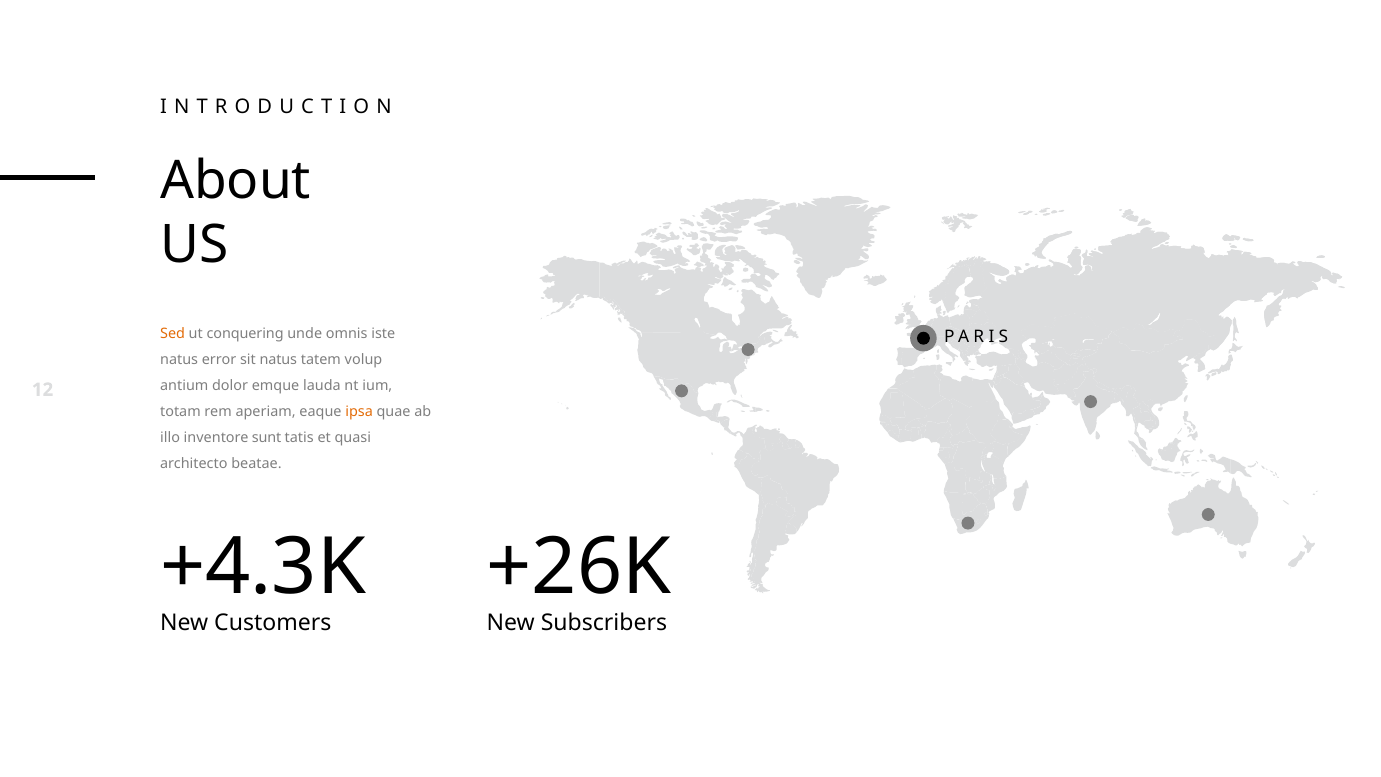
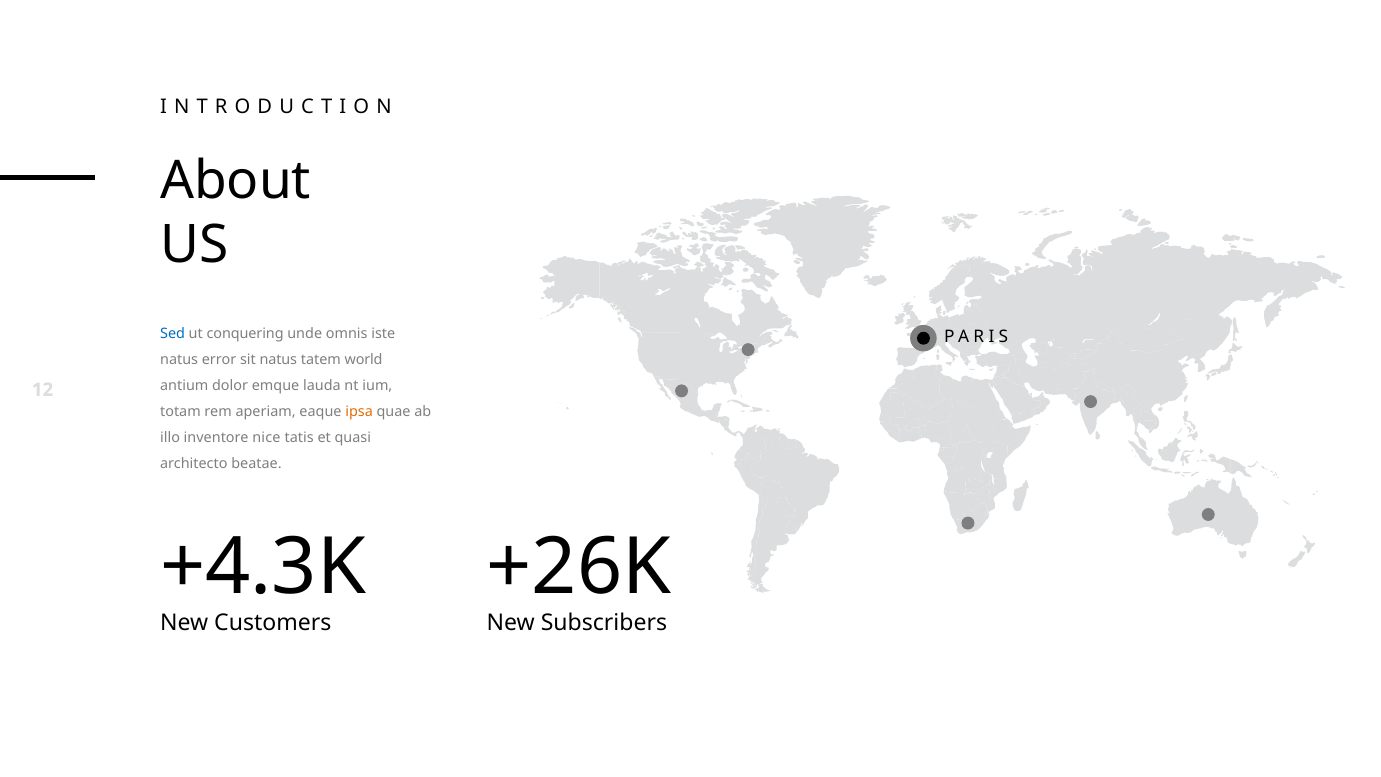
Sed colour: orange -> blue
volup: volup -> world
sunt: sunt -> nice
